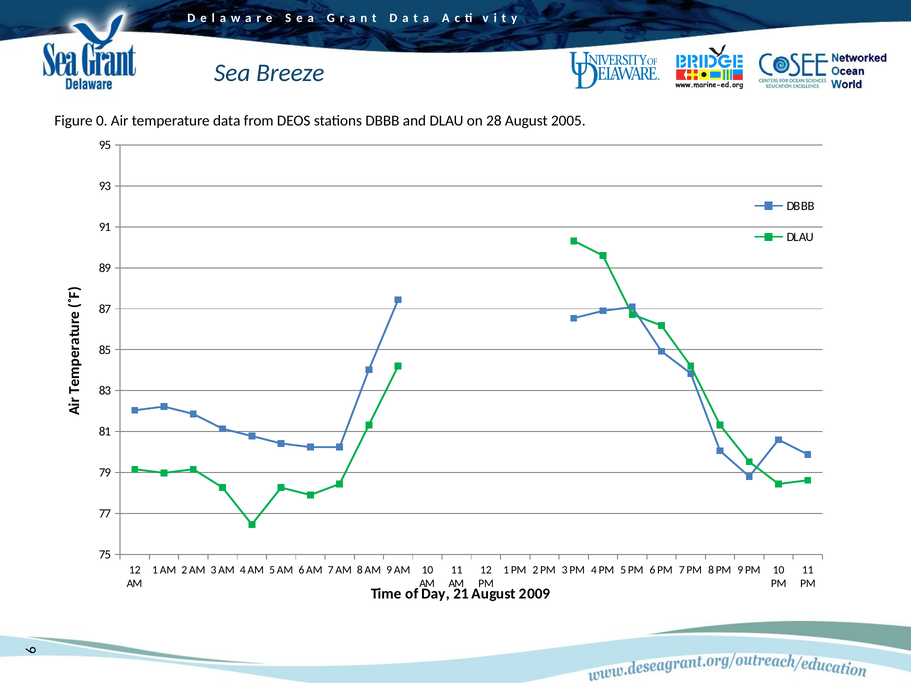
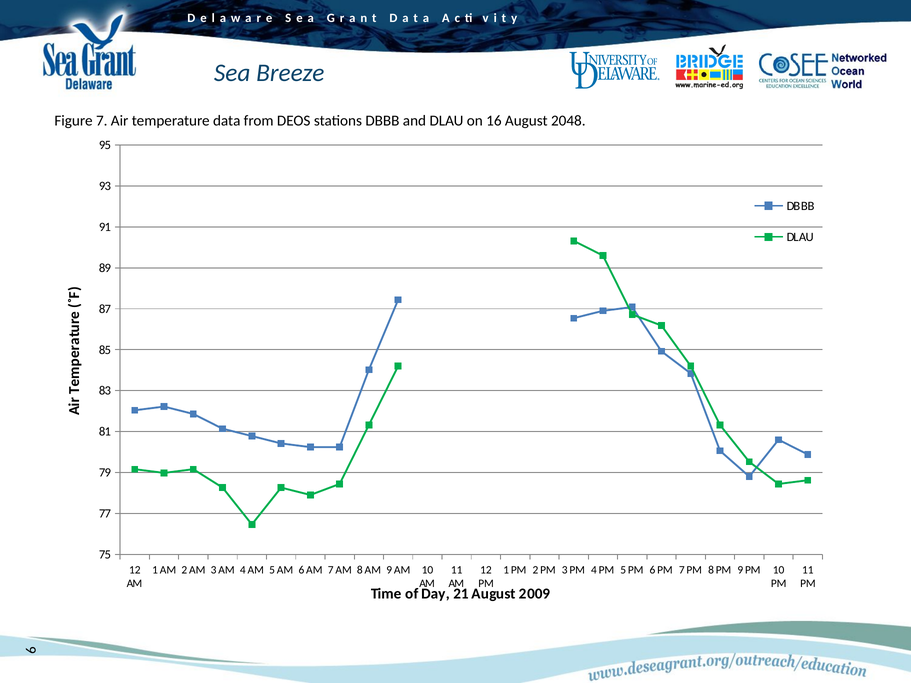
Figure 0: 0 -> 7
28: 28 -> 16
2005: 2005 -> 2048
